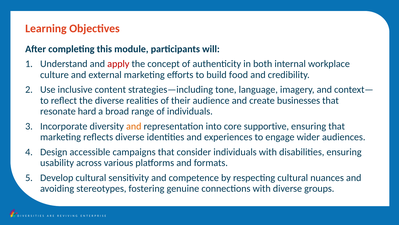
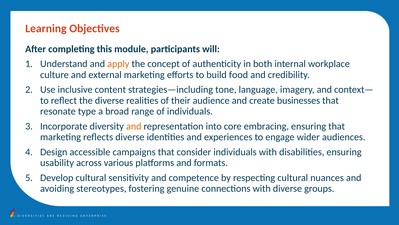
apply colour: red -> orange
hard: hard -> type
supportive: supportive -> embracing
